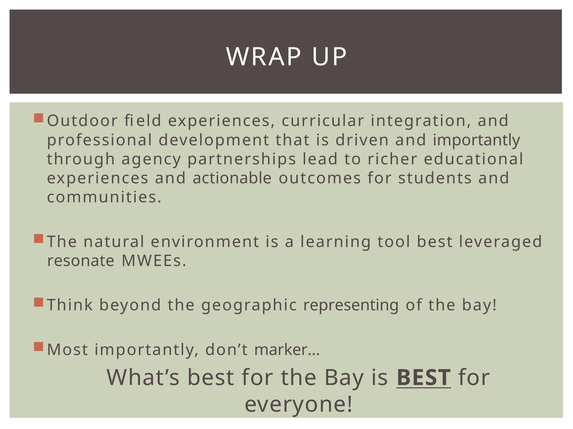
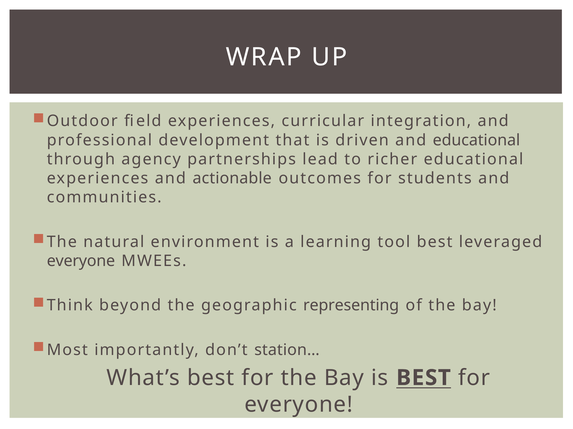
and importantly: importantly -> educational
resonate at (81, 261): resonate -> everyone
marker…: marker… -> station…
